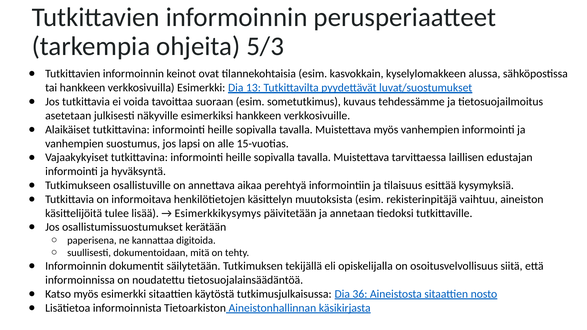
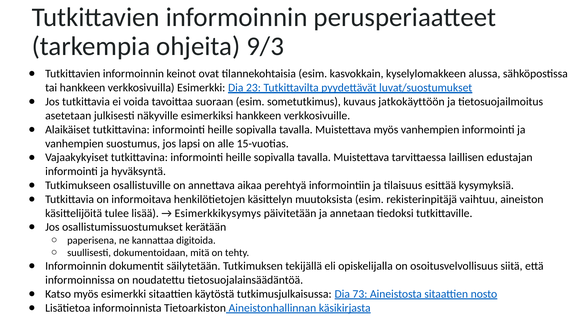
5/3: 5/3 -> 9/3
13: 13 -> 23
tehdessämme: tehdessämme -> jatkokäyttöön
36: 36 -> 73
